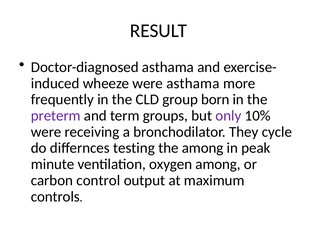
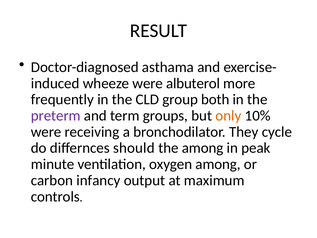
were asthama: asthama -> albuterol
born: born -> both
only colour: purple -> orange
testing: testing -> should
control: control -> infancy
